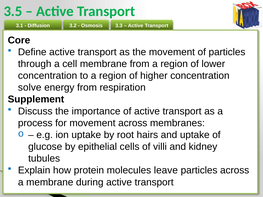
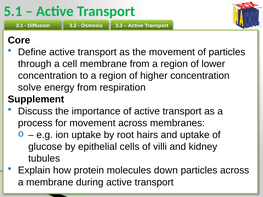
3.5: 3.5 -> 5.1
leave: leave -> down
